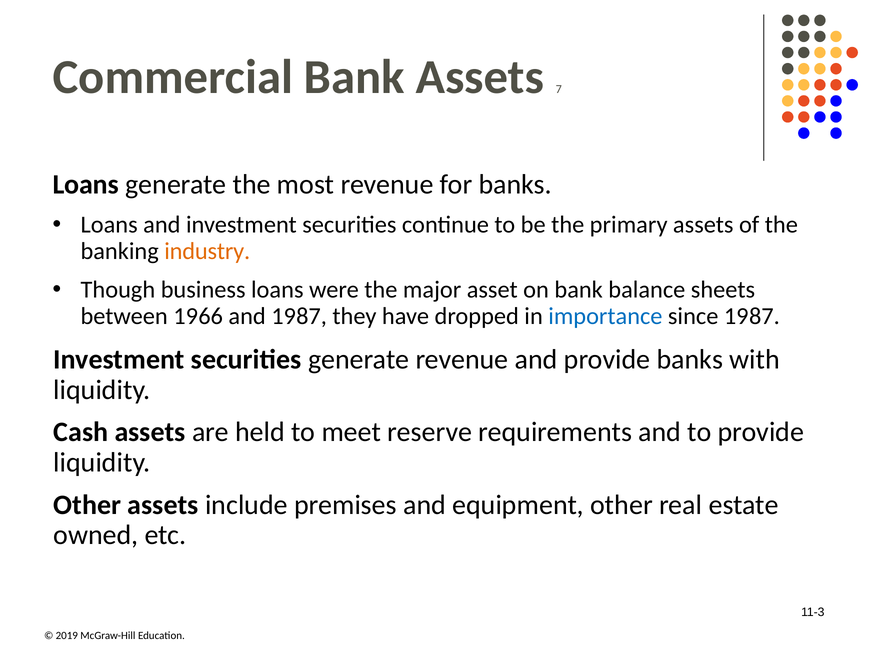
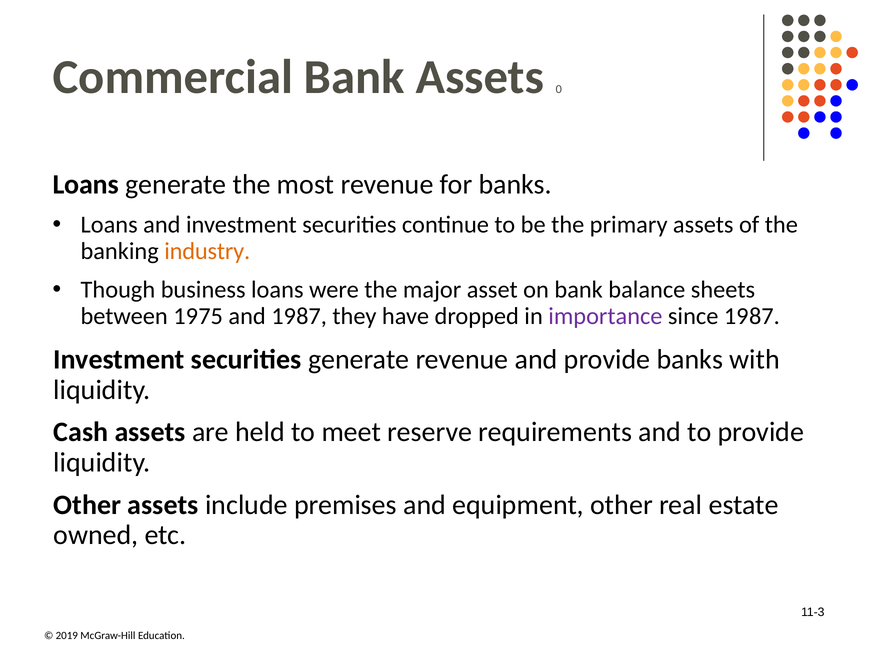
7: 7 -> 0
66: 66 -> 75
importance colour: blue -> purple
